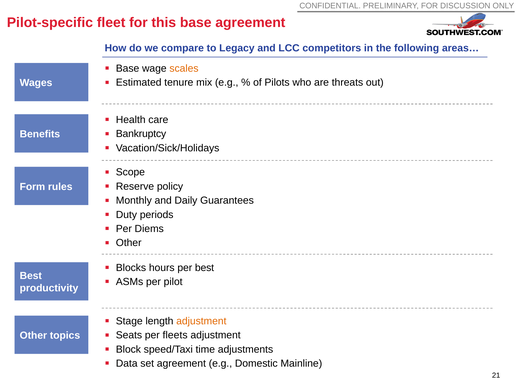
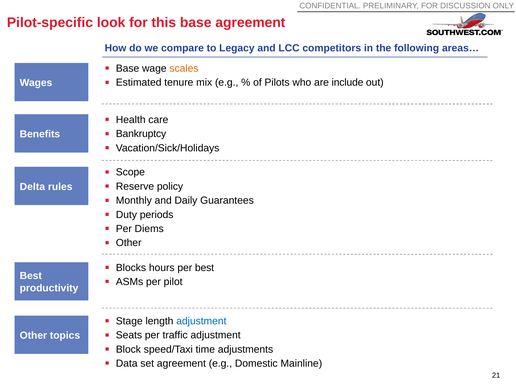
fleet: fleet -> look
threats: threats -> include
Form: Form -> Delta
adjustment at (201, 321) colour: orange -> blue
fleets: fleets -> traffic
